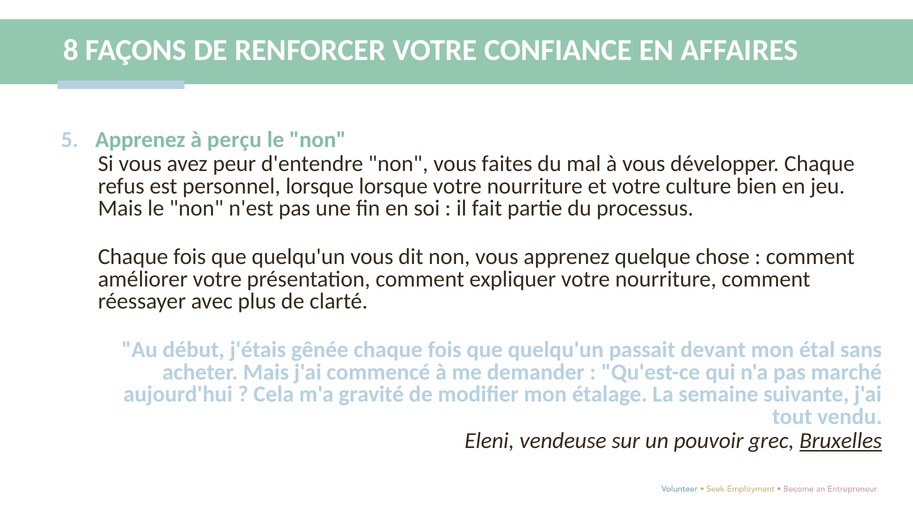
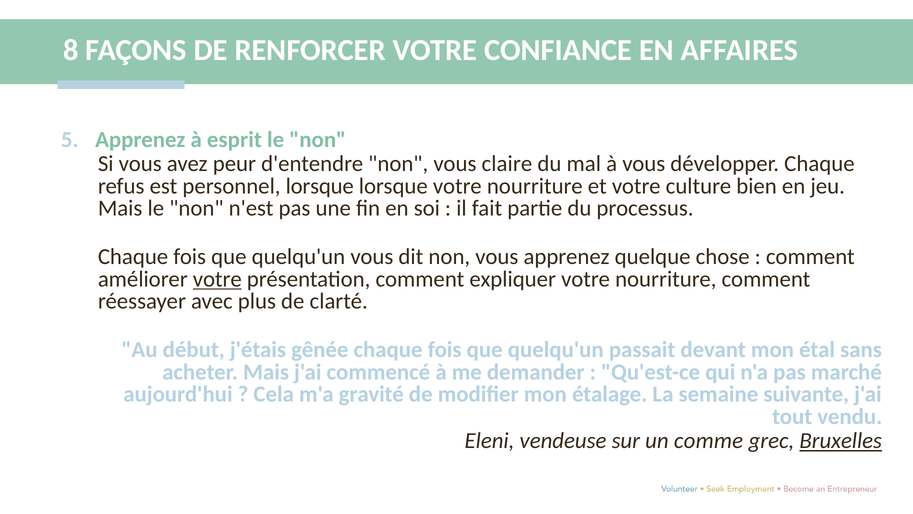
perçu: perçu -> esprit
faites: faites -> claire
votre at (217, 279) underline: none -> present
pouvoir: pouvoir -> comme
